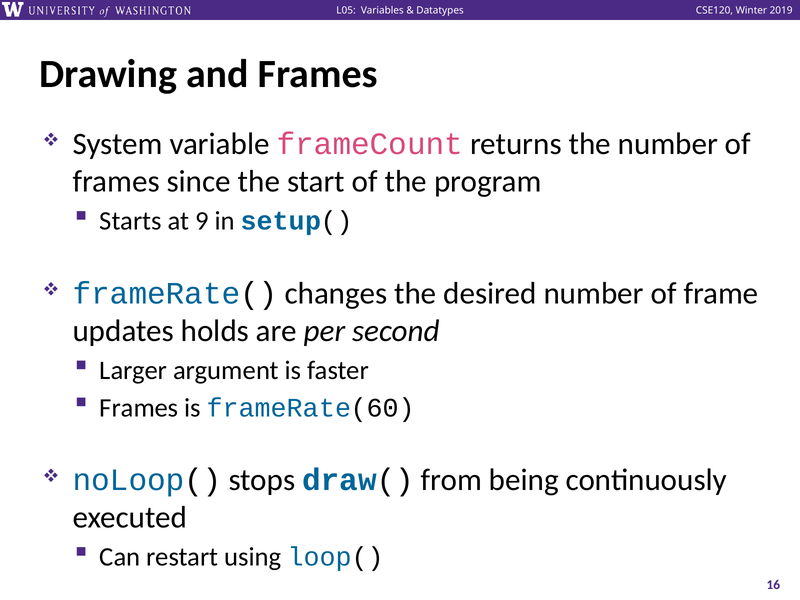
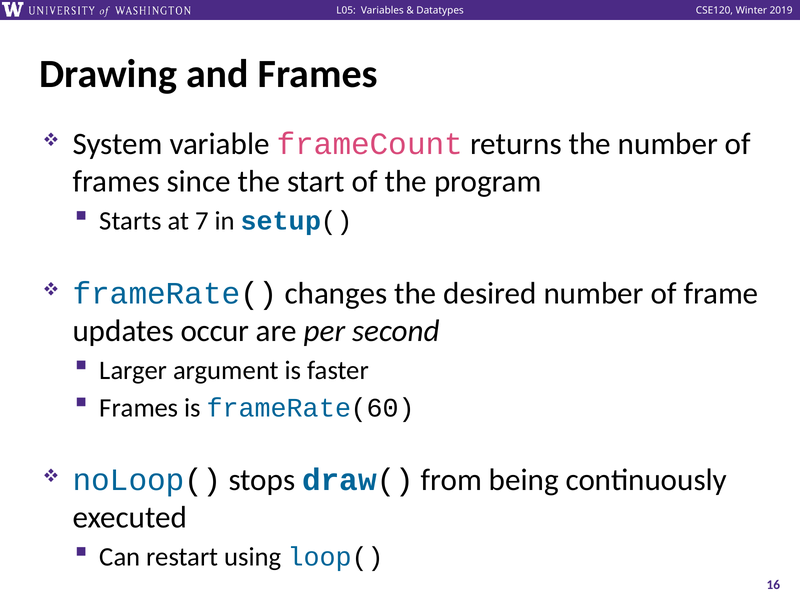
9: 9 -> 7
holds: holds -> occur
